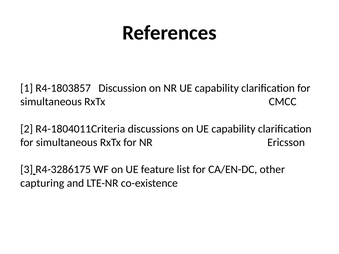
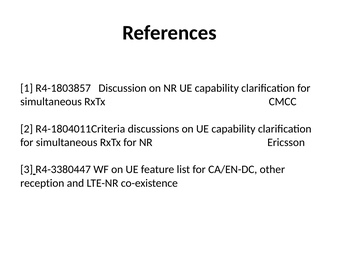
R4-3286175: R4-3286175 -> R4-3380447
capturing: capturing -> reception
